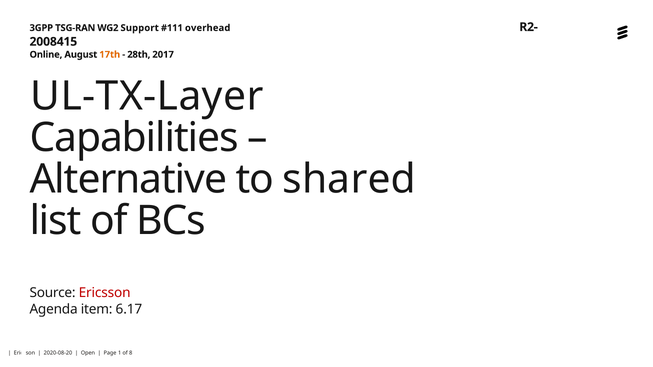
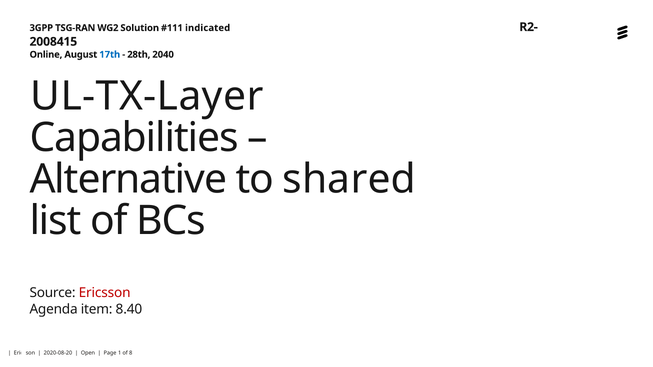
Support: Support -> Solution
overhead: overhead -> indicated
17th colour: orange -> blue
2017: 2017 -> 2040
6.17: 6.17 -> 8.40
